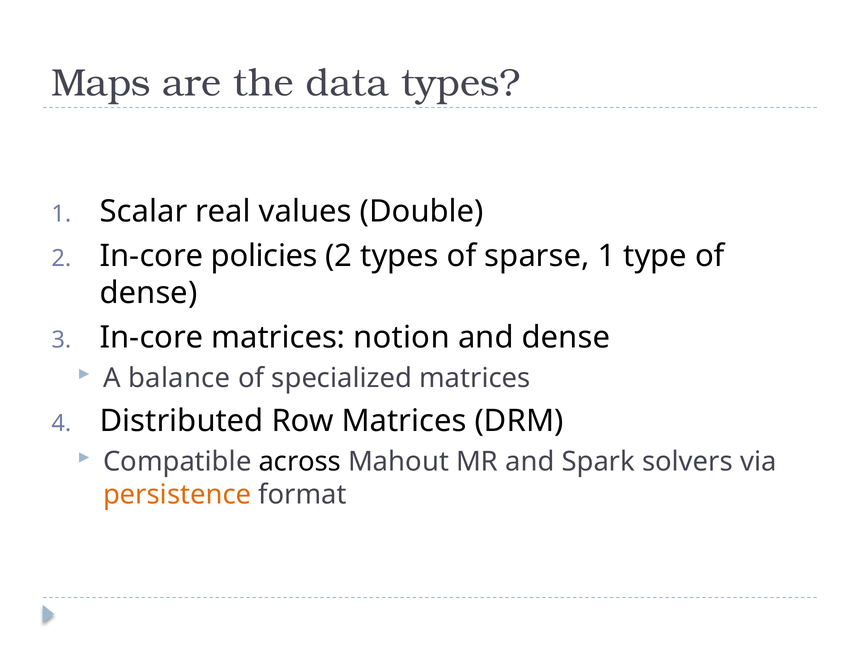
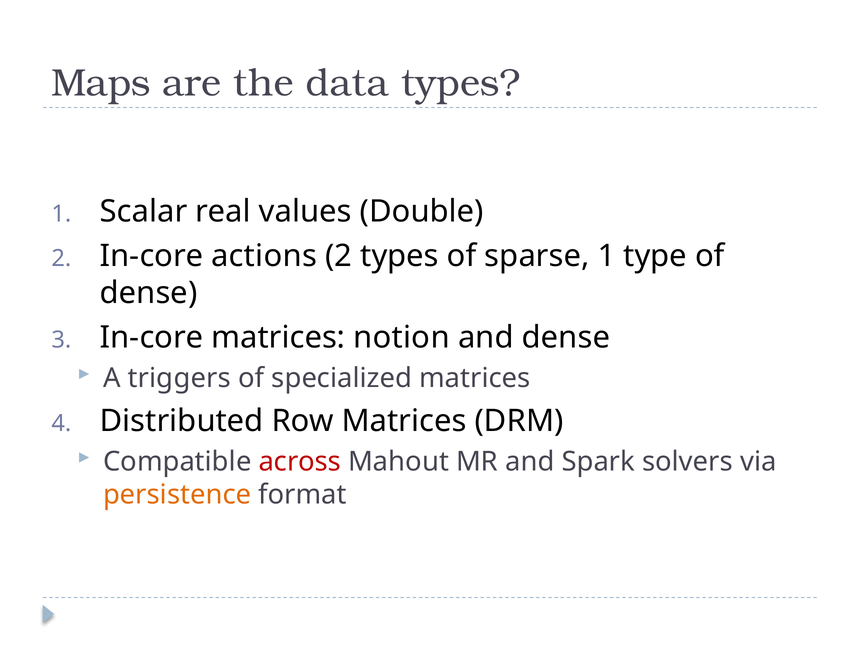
policies: policies -> actions
balance: balance -> triggers
across colour: black -> red
